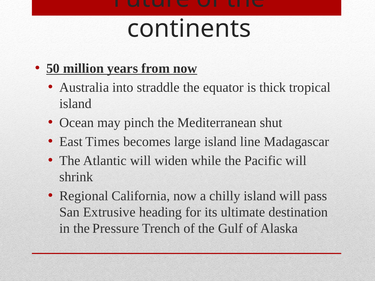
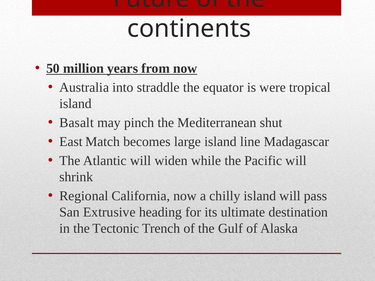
thick: thick -> were
Ocean: Ocean -> Basalt
Times: Times -> Match
Pressure: Pressure -> Tectonic
